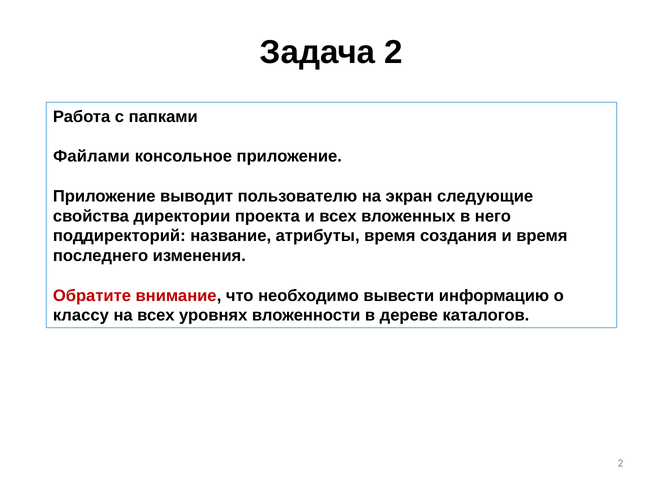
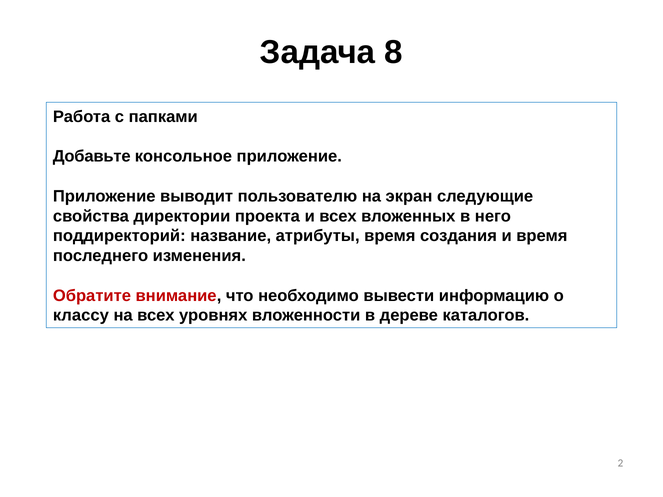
Задача 2: 2 -> 8
Файлами: Файлами -> Добавьте
